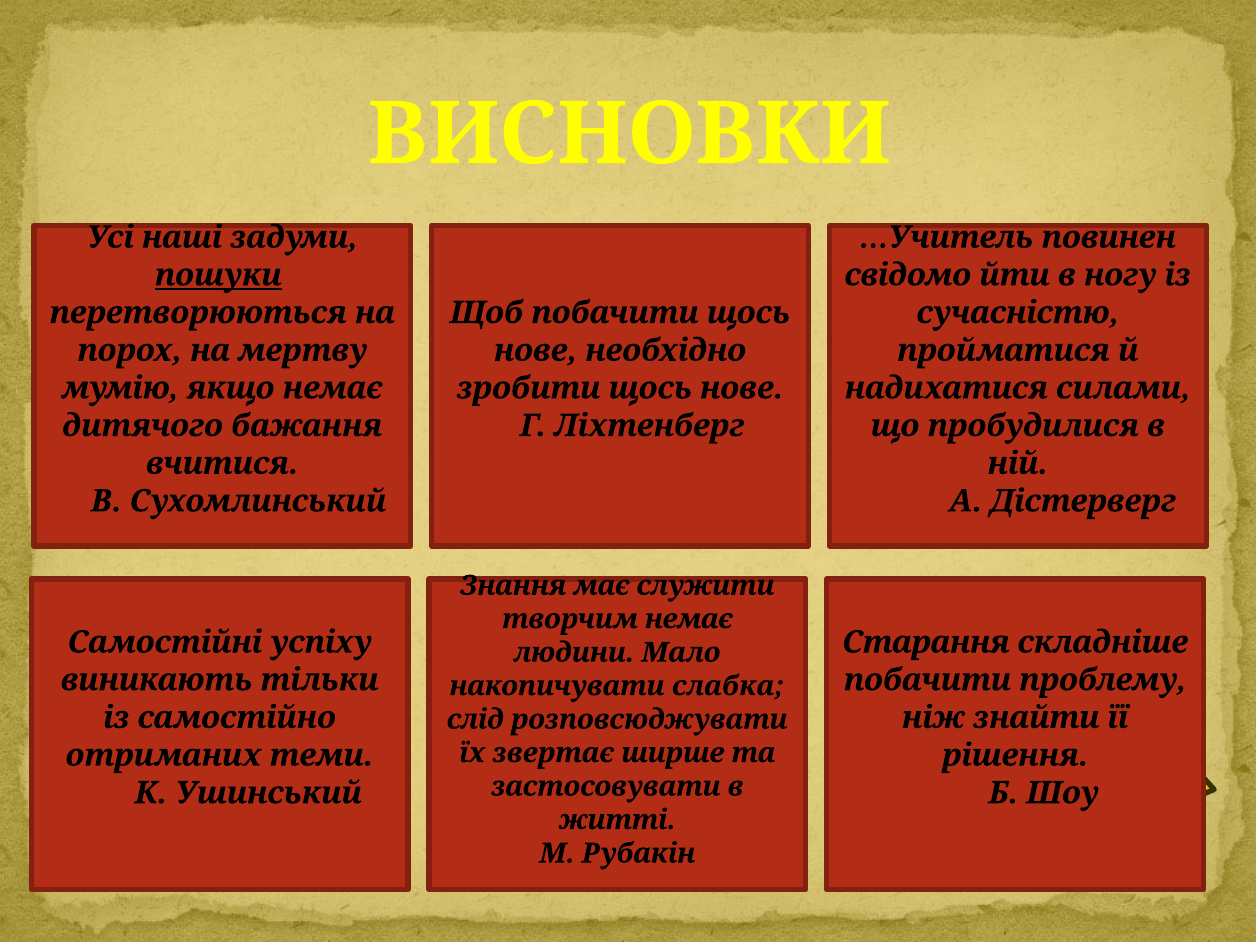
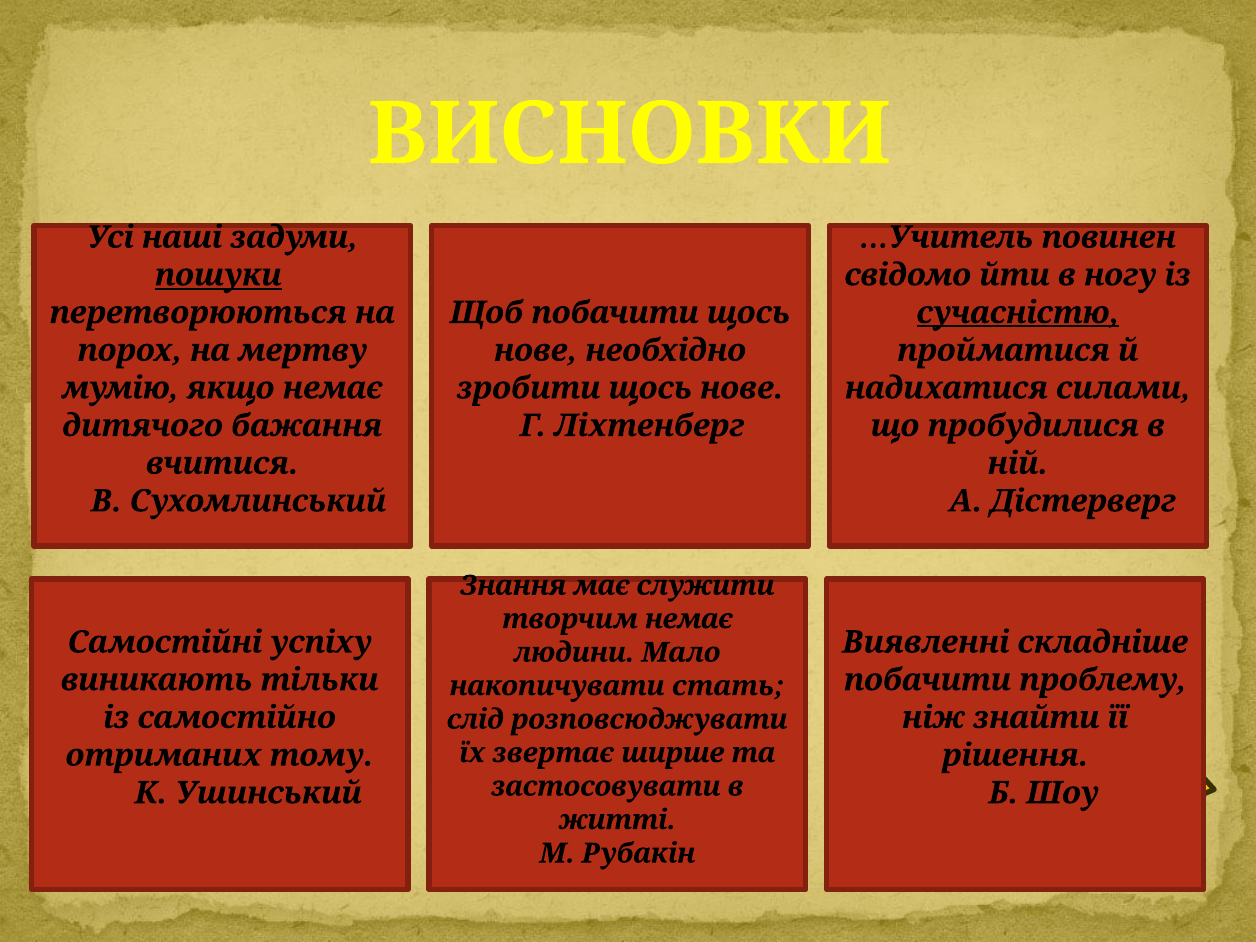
сучасністю underline: none -> present
Старання: Старання -> Виявленні
слабка: слабка -> стать
теми: теми -> тому
